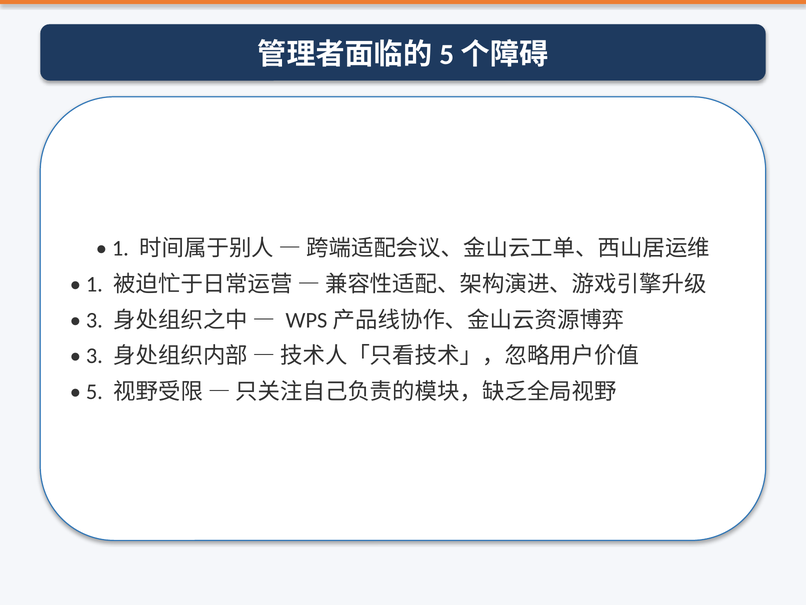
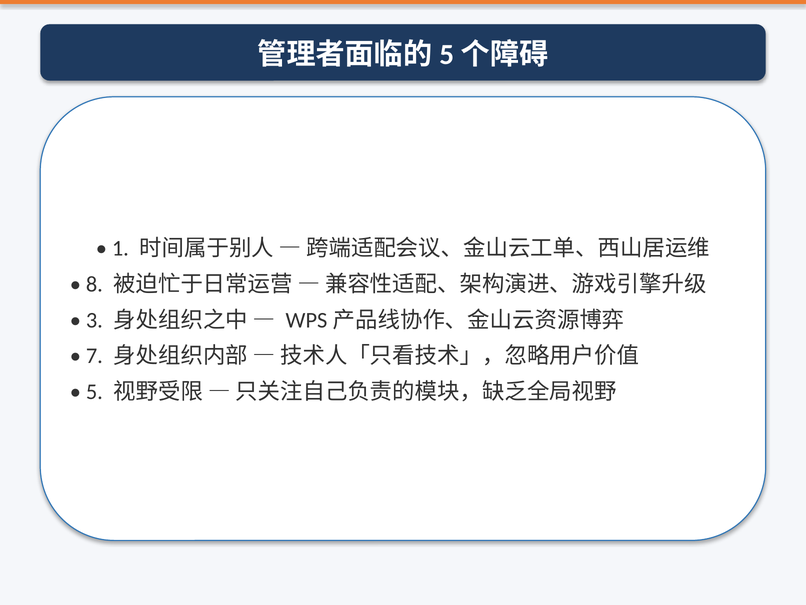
1 at (94, 284): 1 -> 8
3 at (94, 356): 3 -> 7
